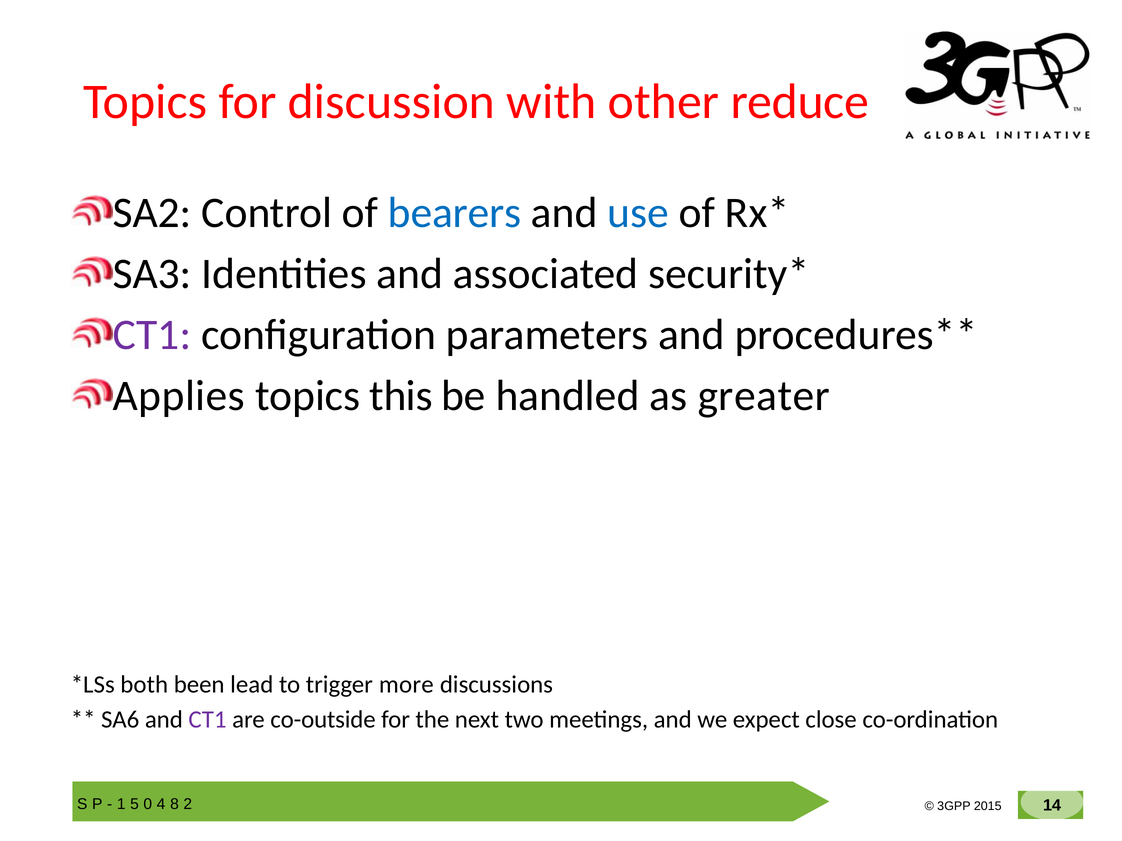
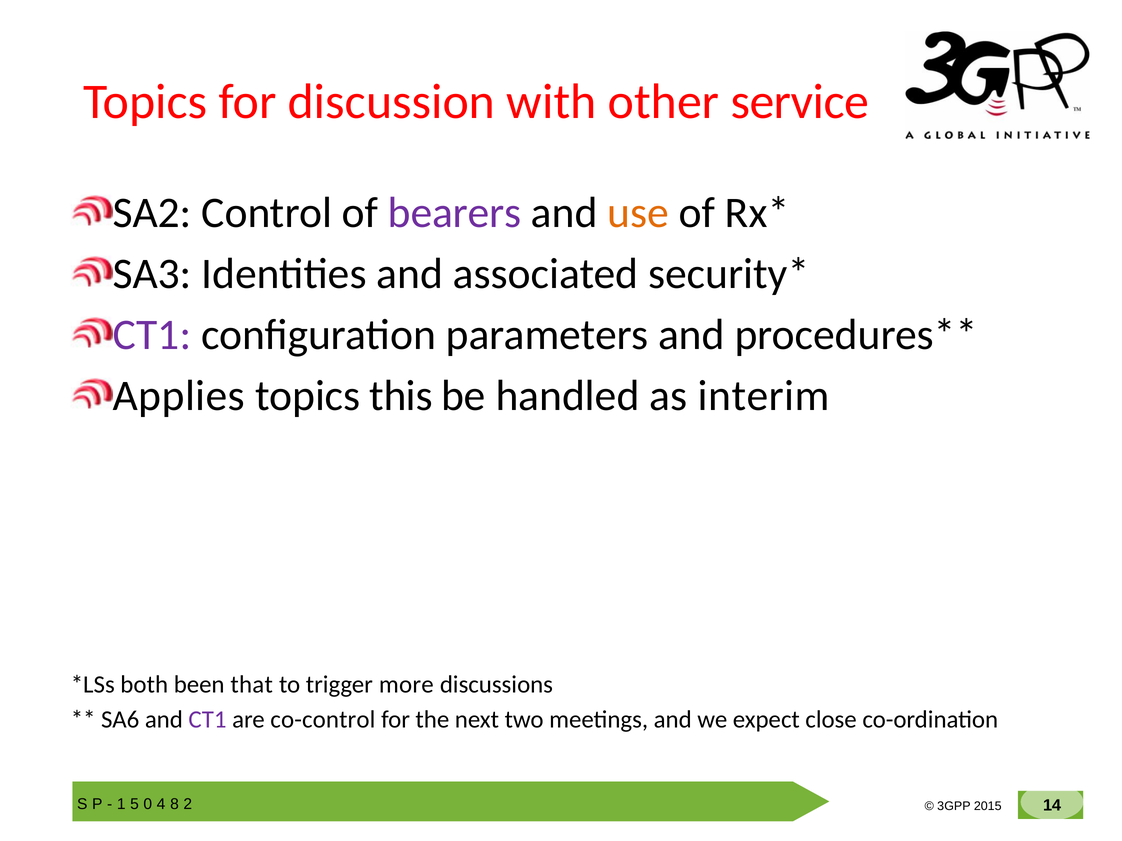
reduce: reduce -> service
bearers colour: blue -> purple
use colour: blue -> orange
greater: greater -> interim
lead: lead -> that
co-outside: co-outside -> co-control
